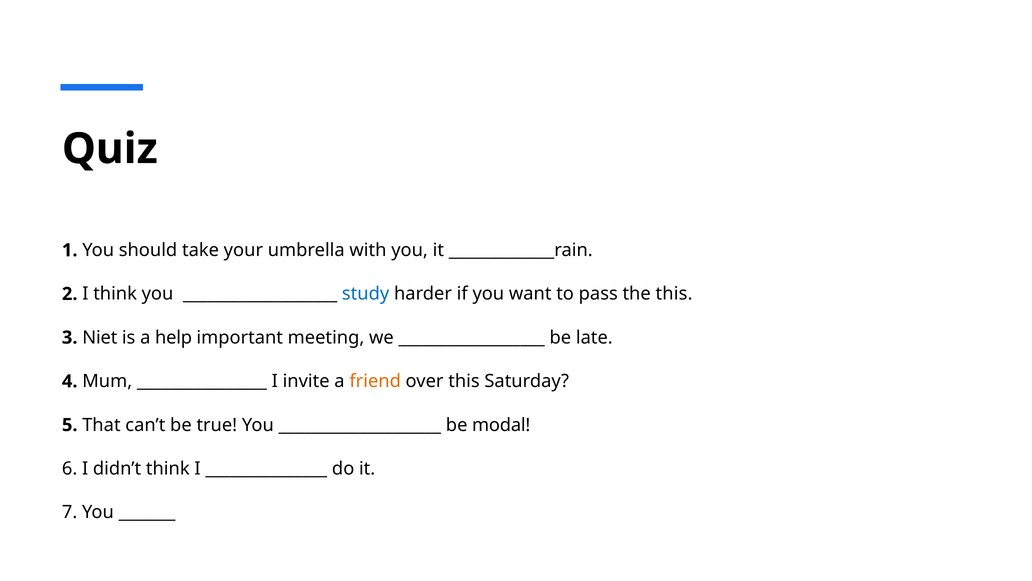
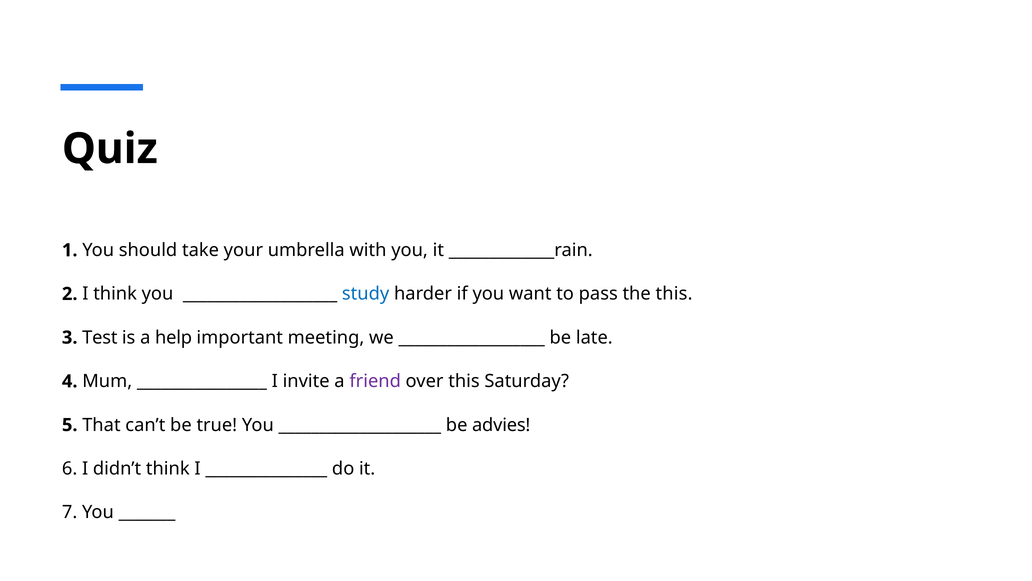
Niet: Niet -> Test
friend colour: orange -> purple
modal: modal -> advies
